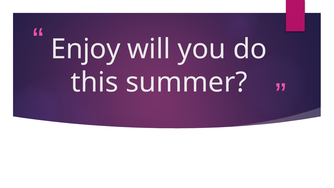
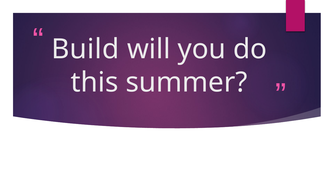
Enjoy: Enjoy -> Build
